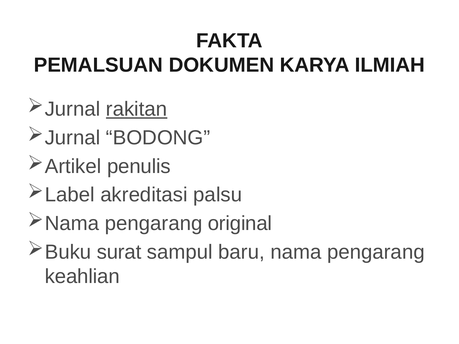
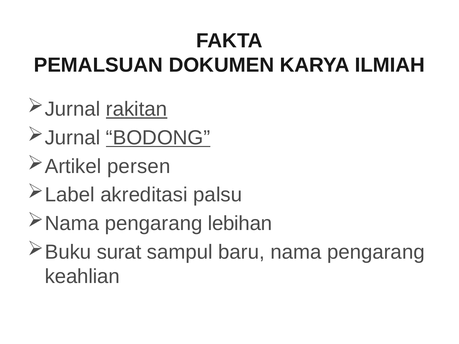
BODONG underline: none -> present
penulis: penulis -> persen
original: original -> lebihan
